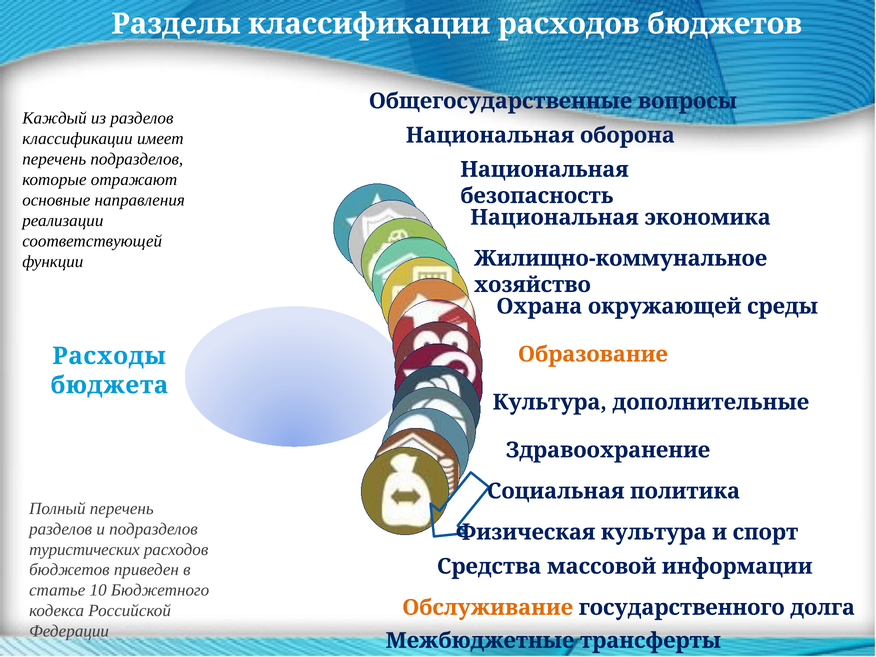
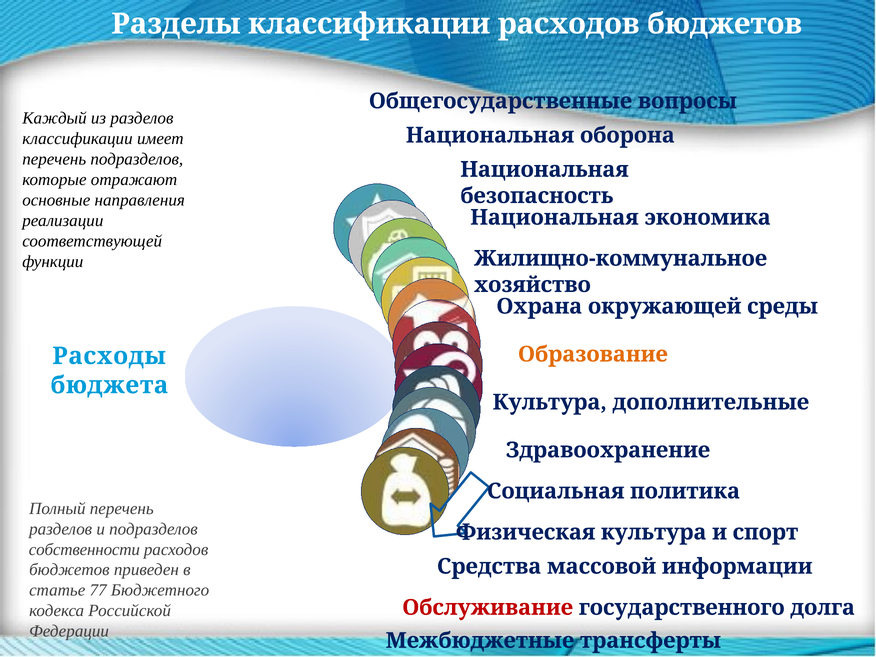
туристических: туристических -> собственности
10: 10 -> 77
Обслуживание colour: orange -> red
